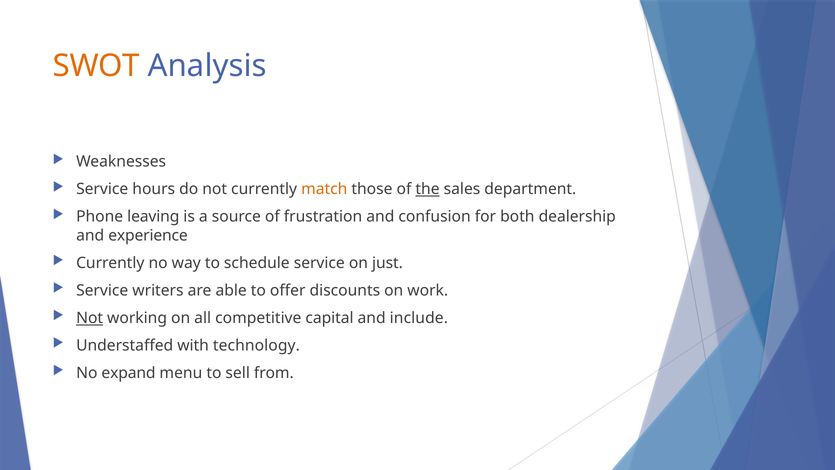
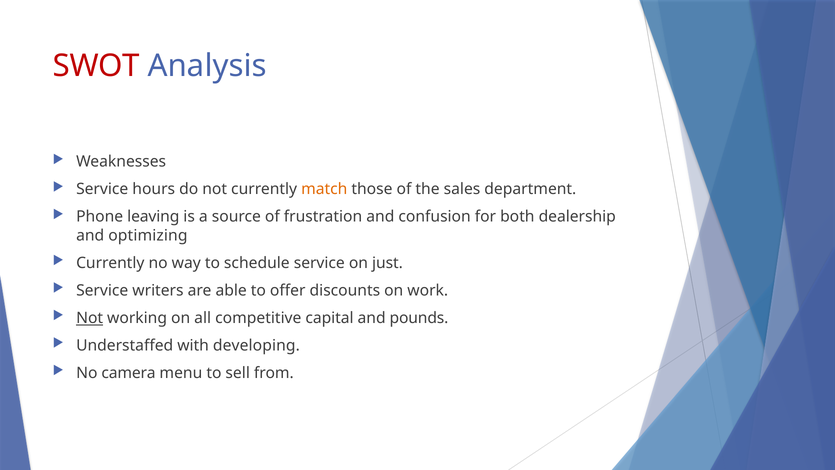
SWOT colour: orange -> red
the underline: present -> none
experience: experience -> optimizing
include: include -> pounds
technology: technology -> developing
expand: expand -> camera
